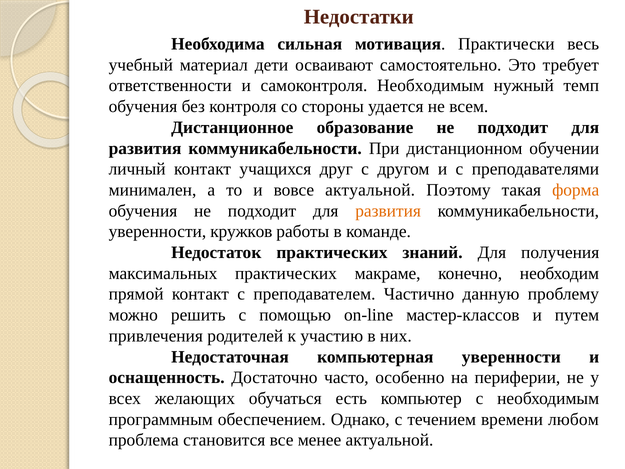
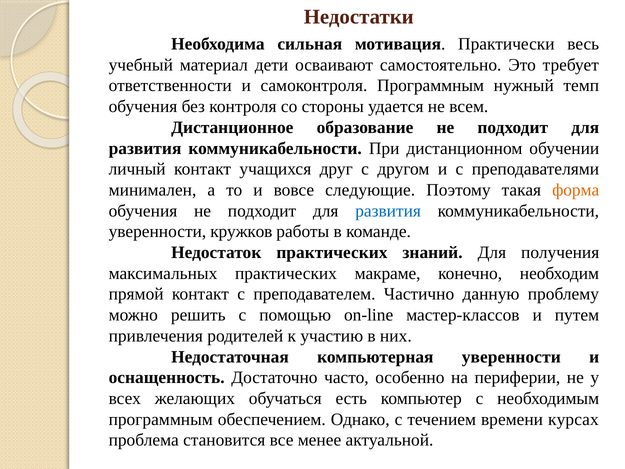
самоконтроля Необходимым: Необходимым -> Программным
вовсе актуальной: актуальной -> следующие
развития at (388, 211) colour: orange -> blue
любом: любом -> курсах
